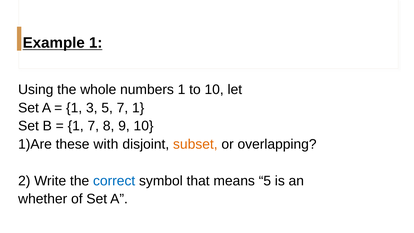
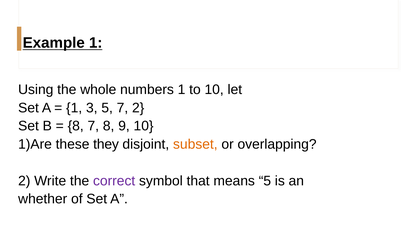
7 1: 1 -> 2
1 at (76, 126): 1 -> 8
with: with -> they
correct colour: blue -> purple
